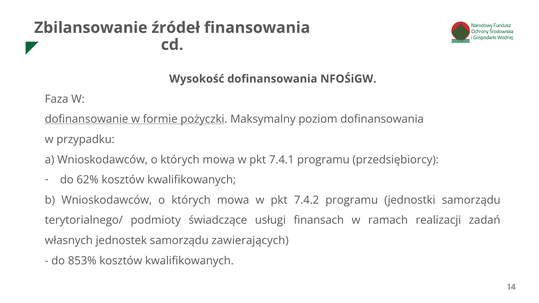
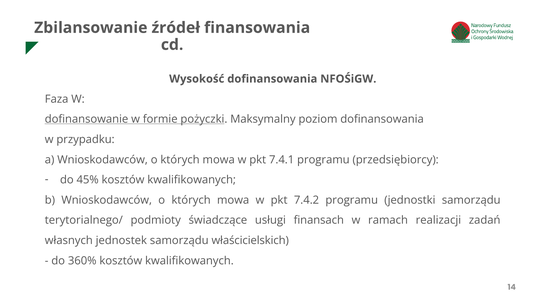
62%: 62% -> 45%
zawierających: zawierających -> właścicielskich
853%: 853% -> 360%
